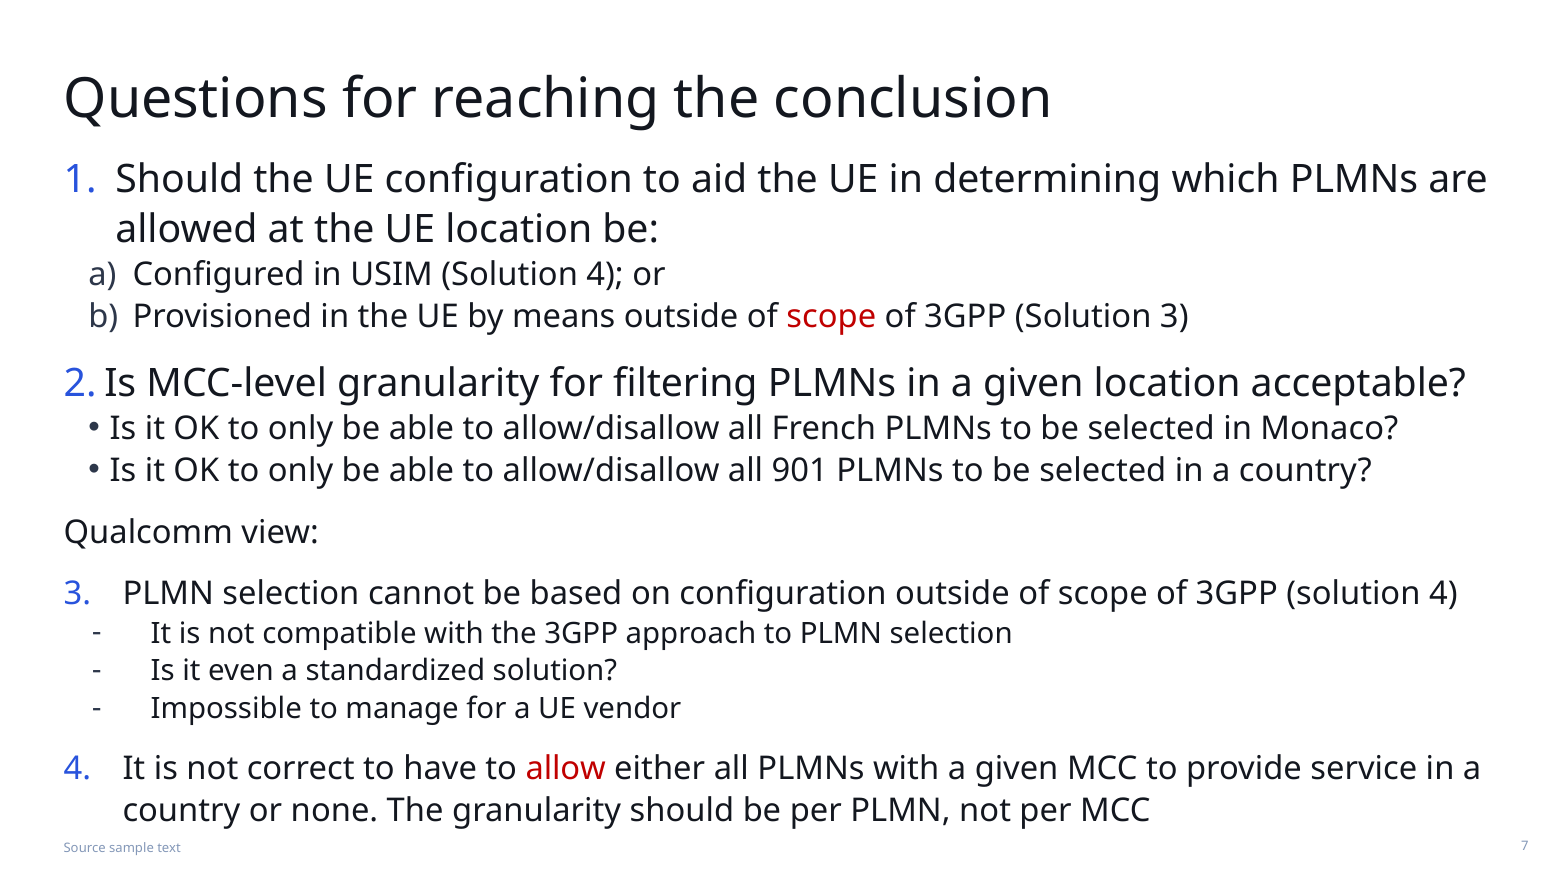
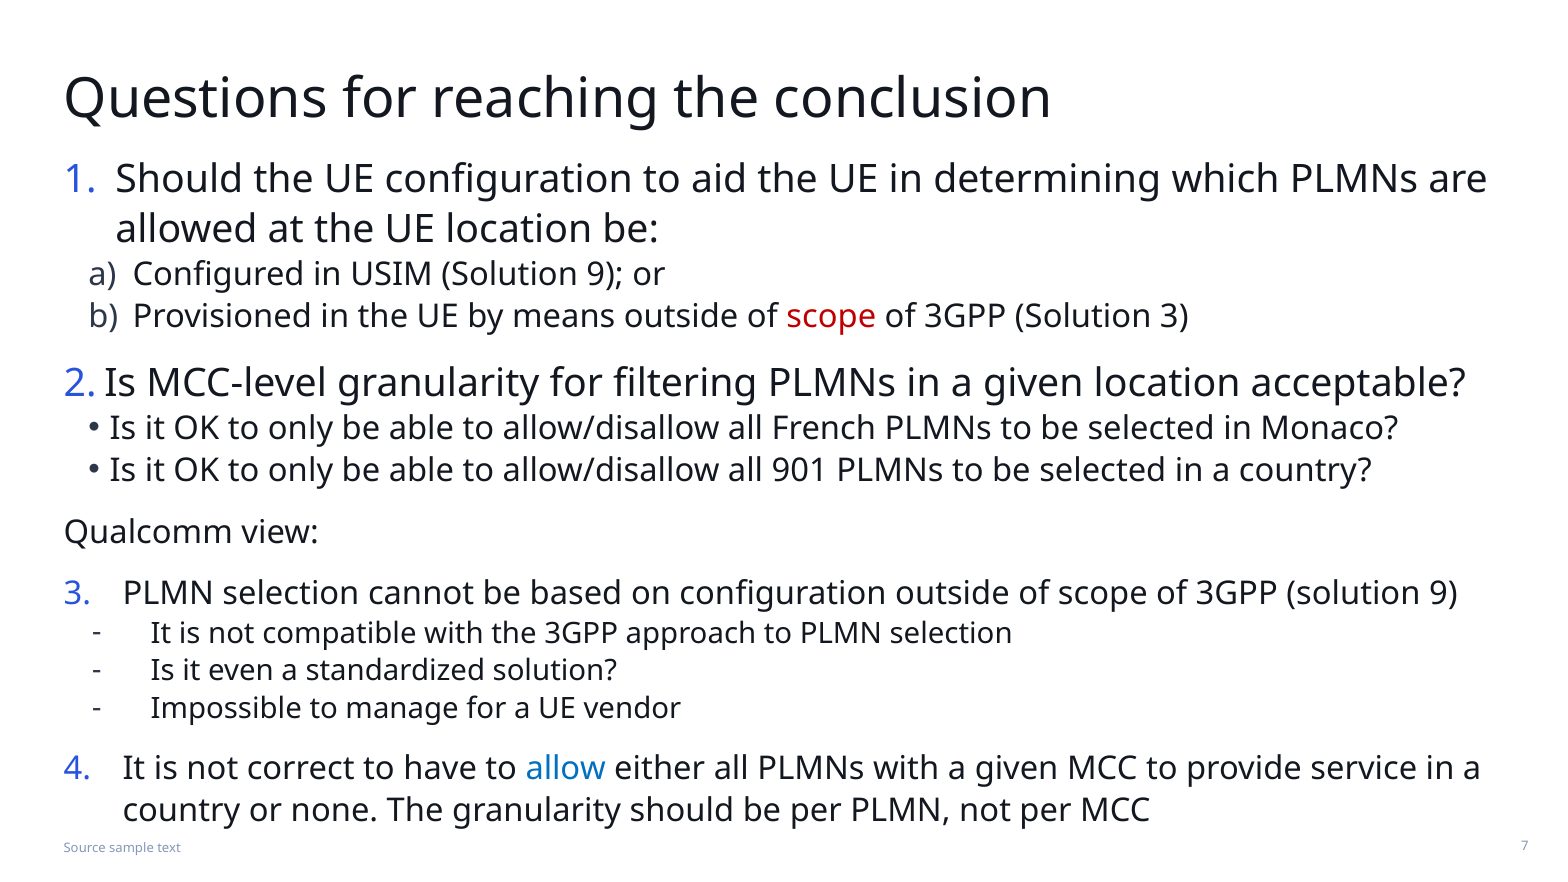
USIM Solution 4: 4 -> 9
3GPP solution 4: 4 -> 9
allow colour: red -> blue
